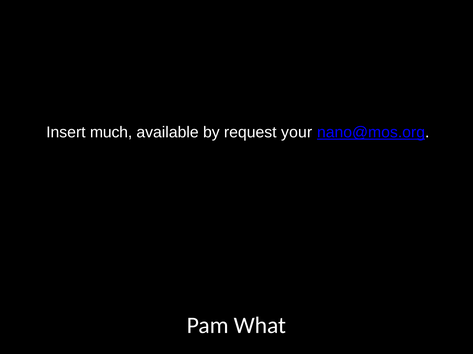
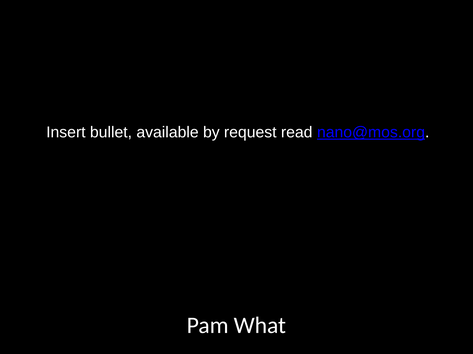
much: much -> bullet
your: your -> read
